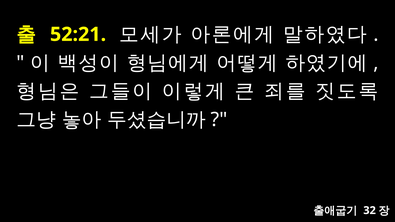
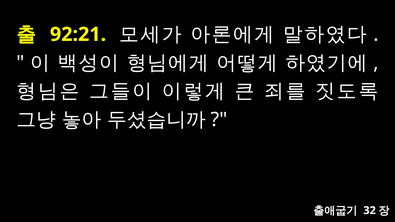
52:21: 52:21 -> 92:21
